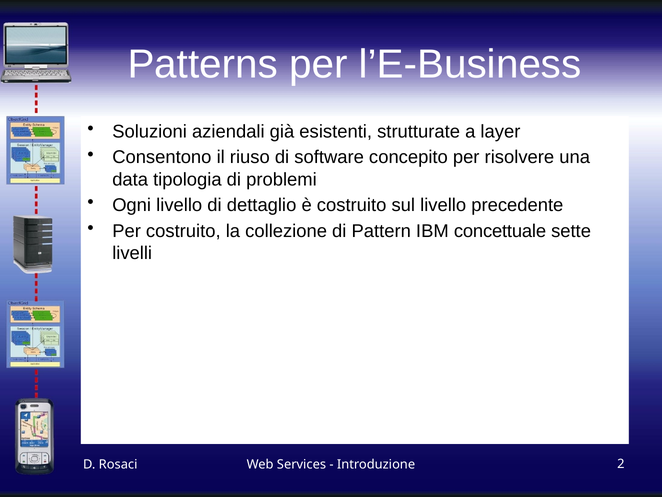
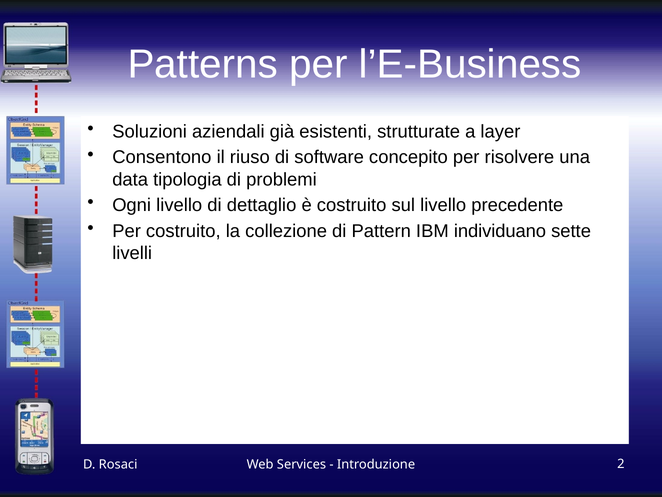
concettuale: concettuale -> individuano
